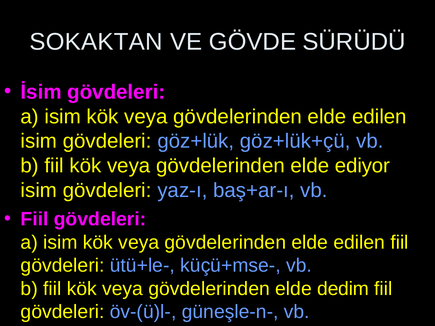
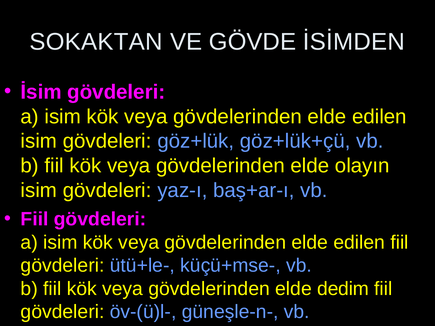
SÜRÜDÜ: SÜRÜDÜ -> İSİMDEN
ediyor: ediyor -> olayın
